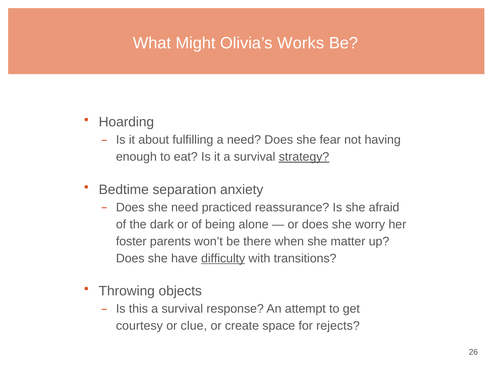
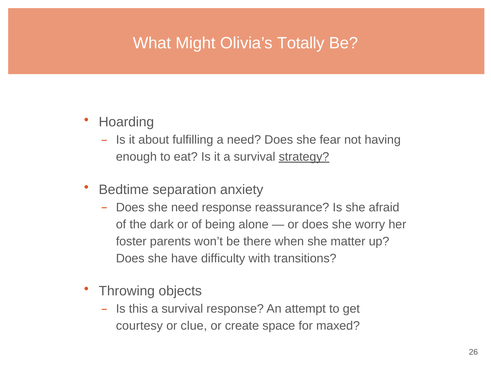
Works: Works -> Totally
need practiced: practiced -> response
difficulty underline: present -> none
rejects: rejects -> maxed
